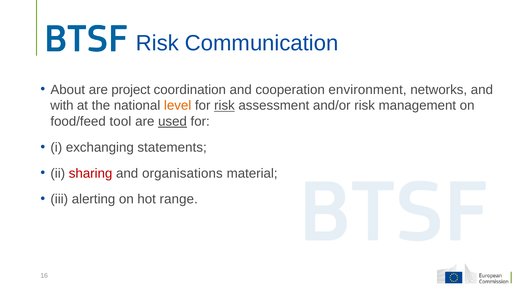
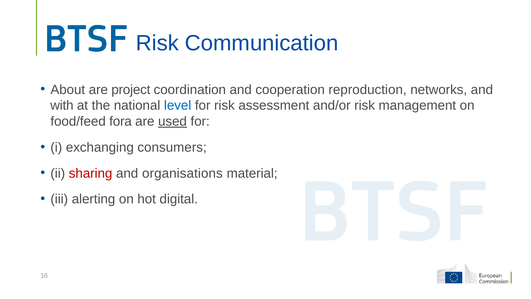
environment: environment -> reproduction
level colour: orange -> blue
risk at (224, 105) underline: present -> none
tool: tool -> fora
statements: statements -> consumers
range: range -> digital
